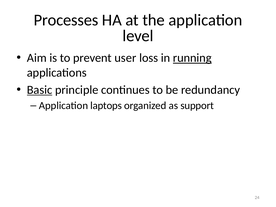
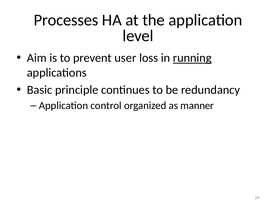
Basic underline: present -> none
laptops: laptops -> control
support: support -> manner
